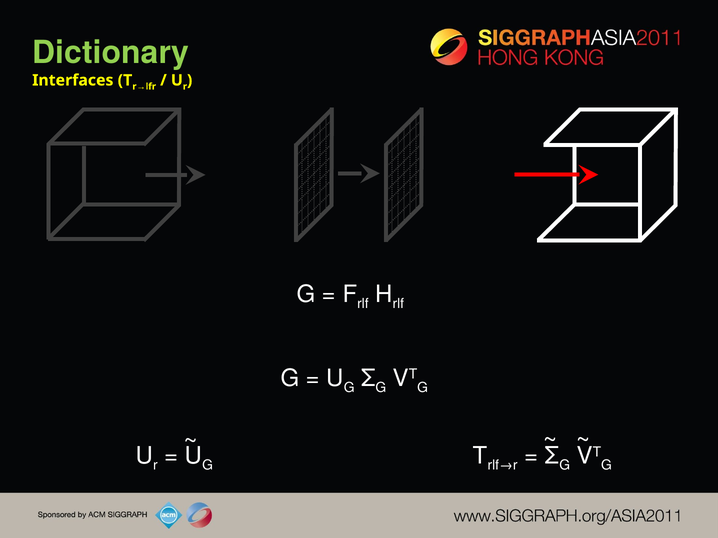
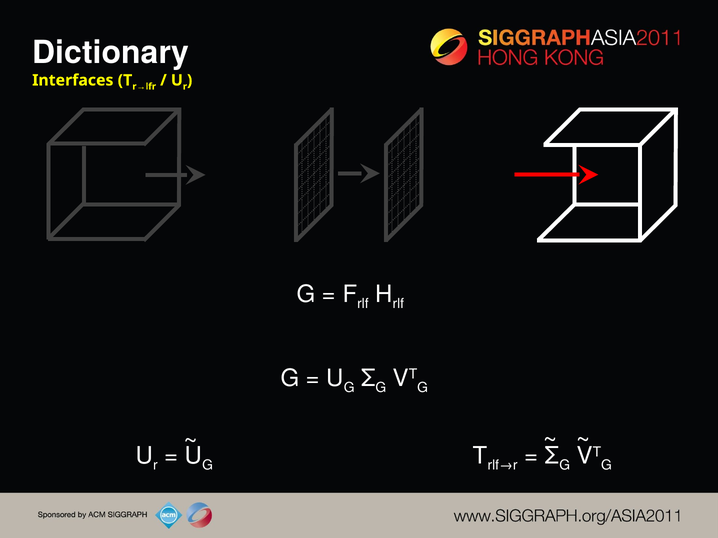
Dictionary colour: light green -> white
